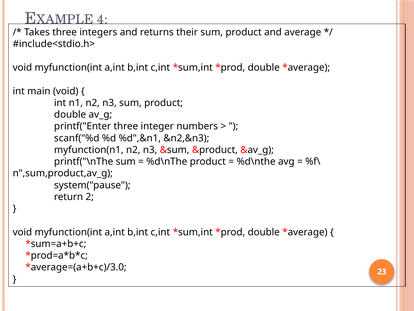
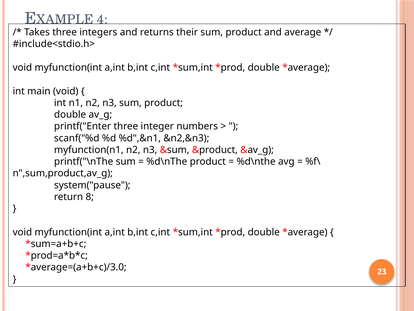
2: 2 -> 8
